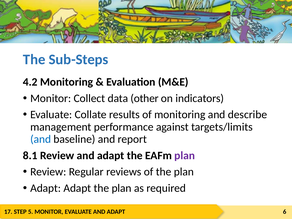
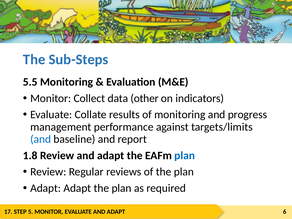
4.2: 4.2 -> 5.5
describe: describe -> progress
8.1: 8.1 -> 1.8
plan at (185, 155) colour: purple -> blue
